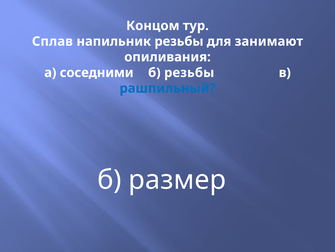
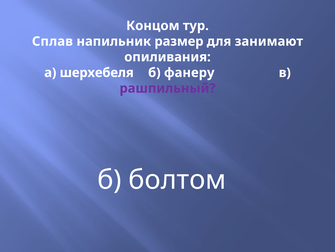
напильник резьбы: резьбы -> размер
соседними: соседними -> шерхебеля
б резьбы: резьбы -> фанеру
рашпильный colour: blue -> purple
размер: размер -> болтом
